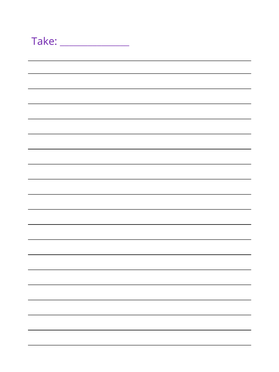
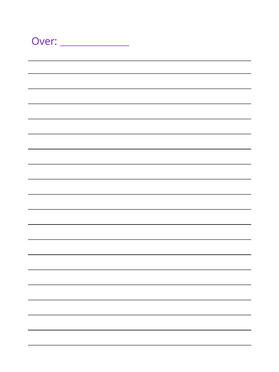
Take: Take -> Over
